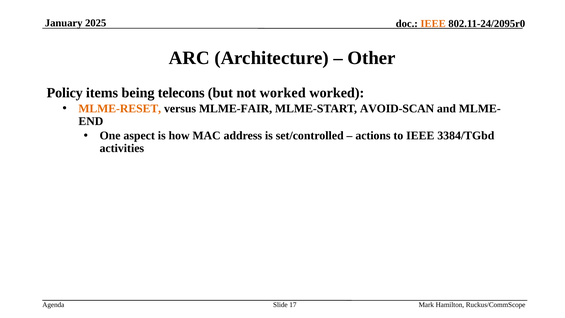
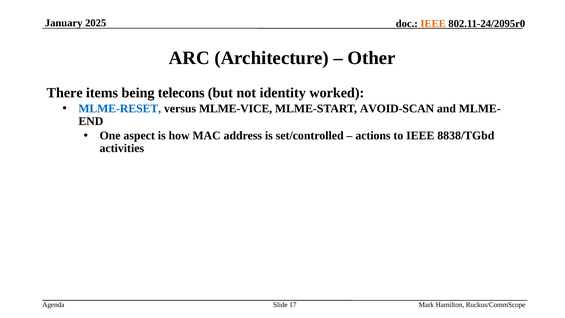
Policy: Policy -> There
not worked: worked -> identity
MLME-RESET colour: orange -> blue
MLME-FAIR: MLME-FAIR -> MLME-VICE
3384/TGbd: 3384/TGbd -> 8838/TGbd
